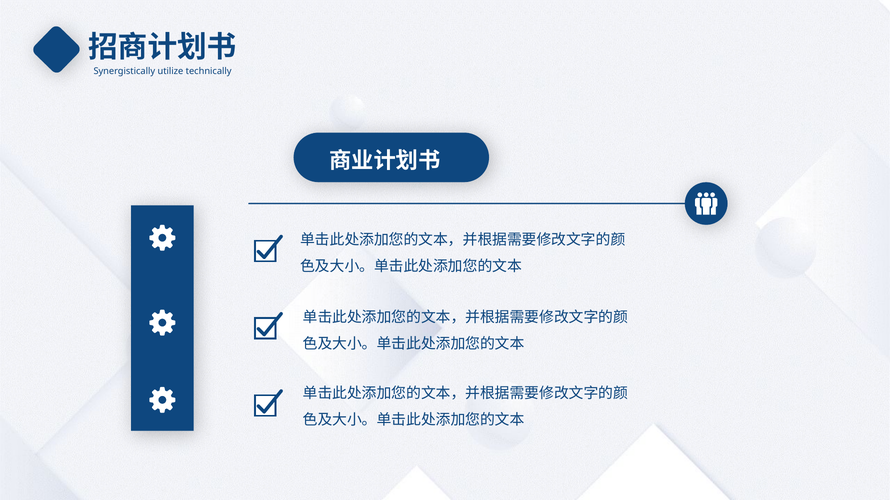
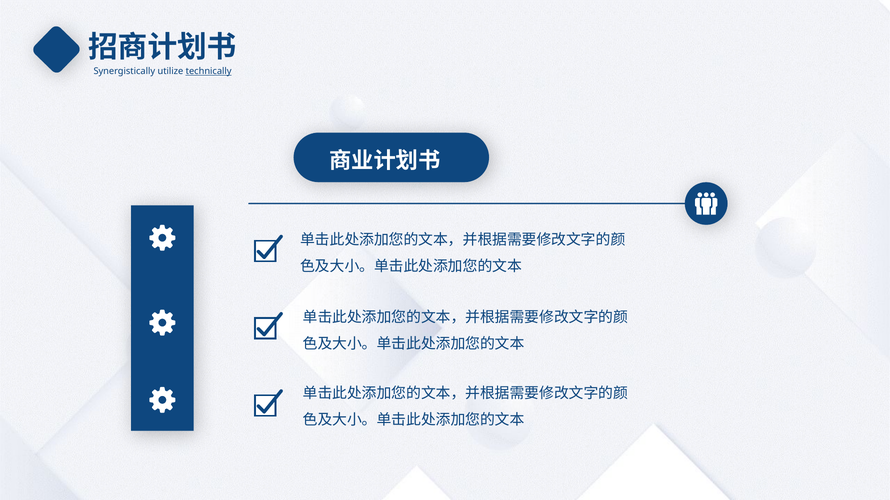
technically underline: none -> present
